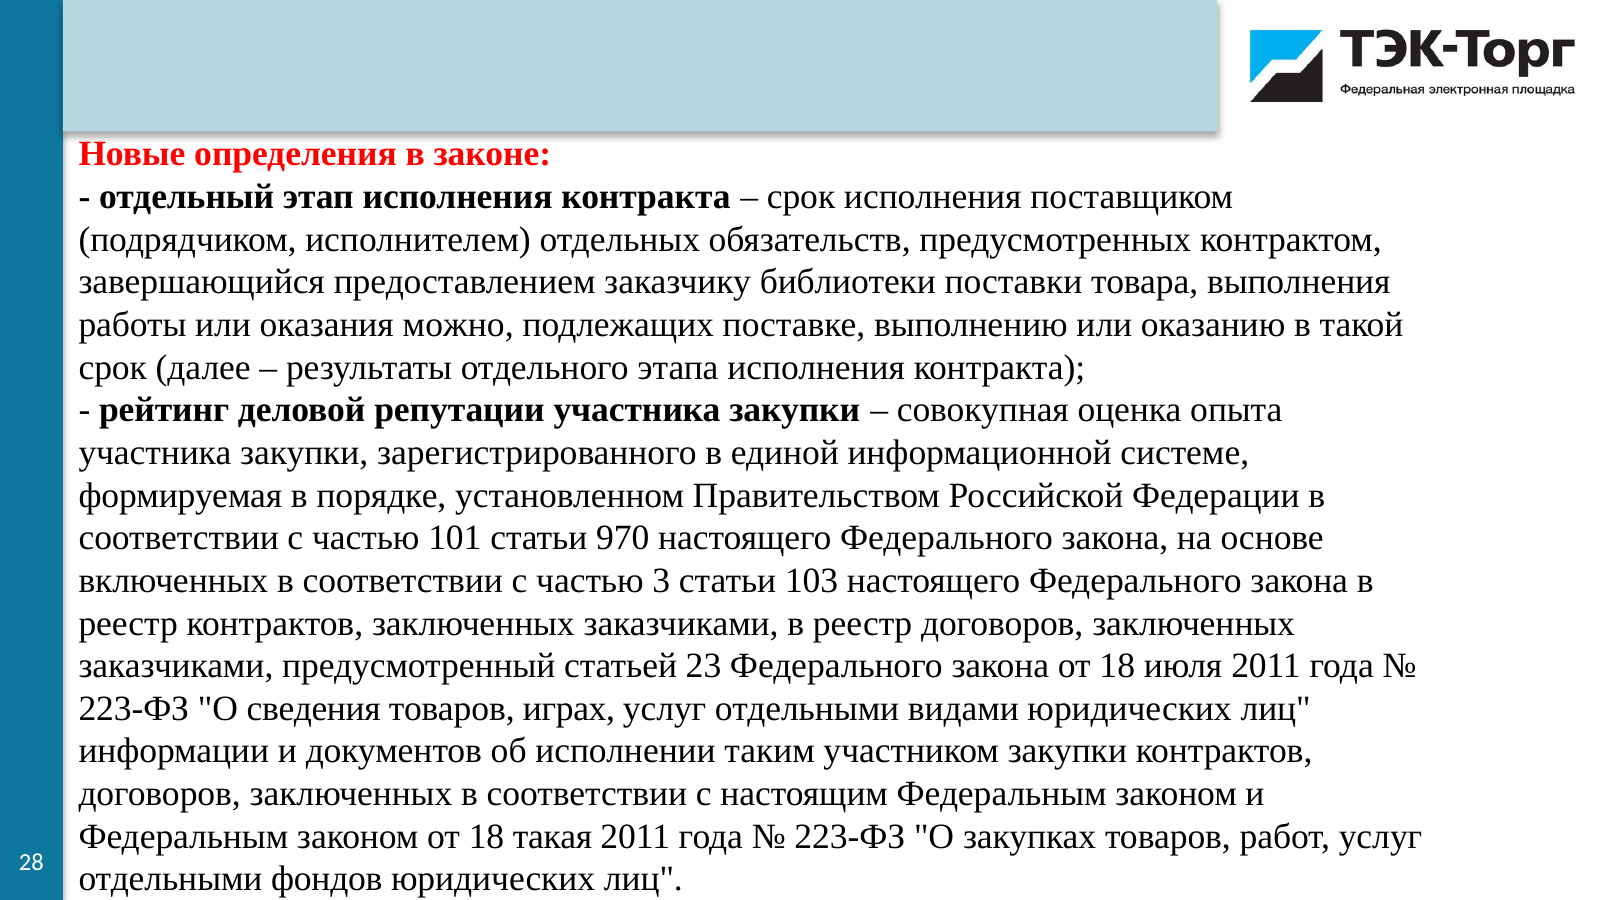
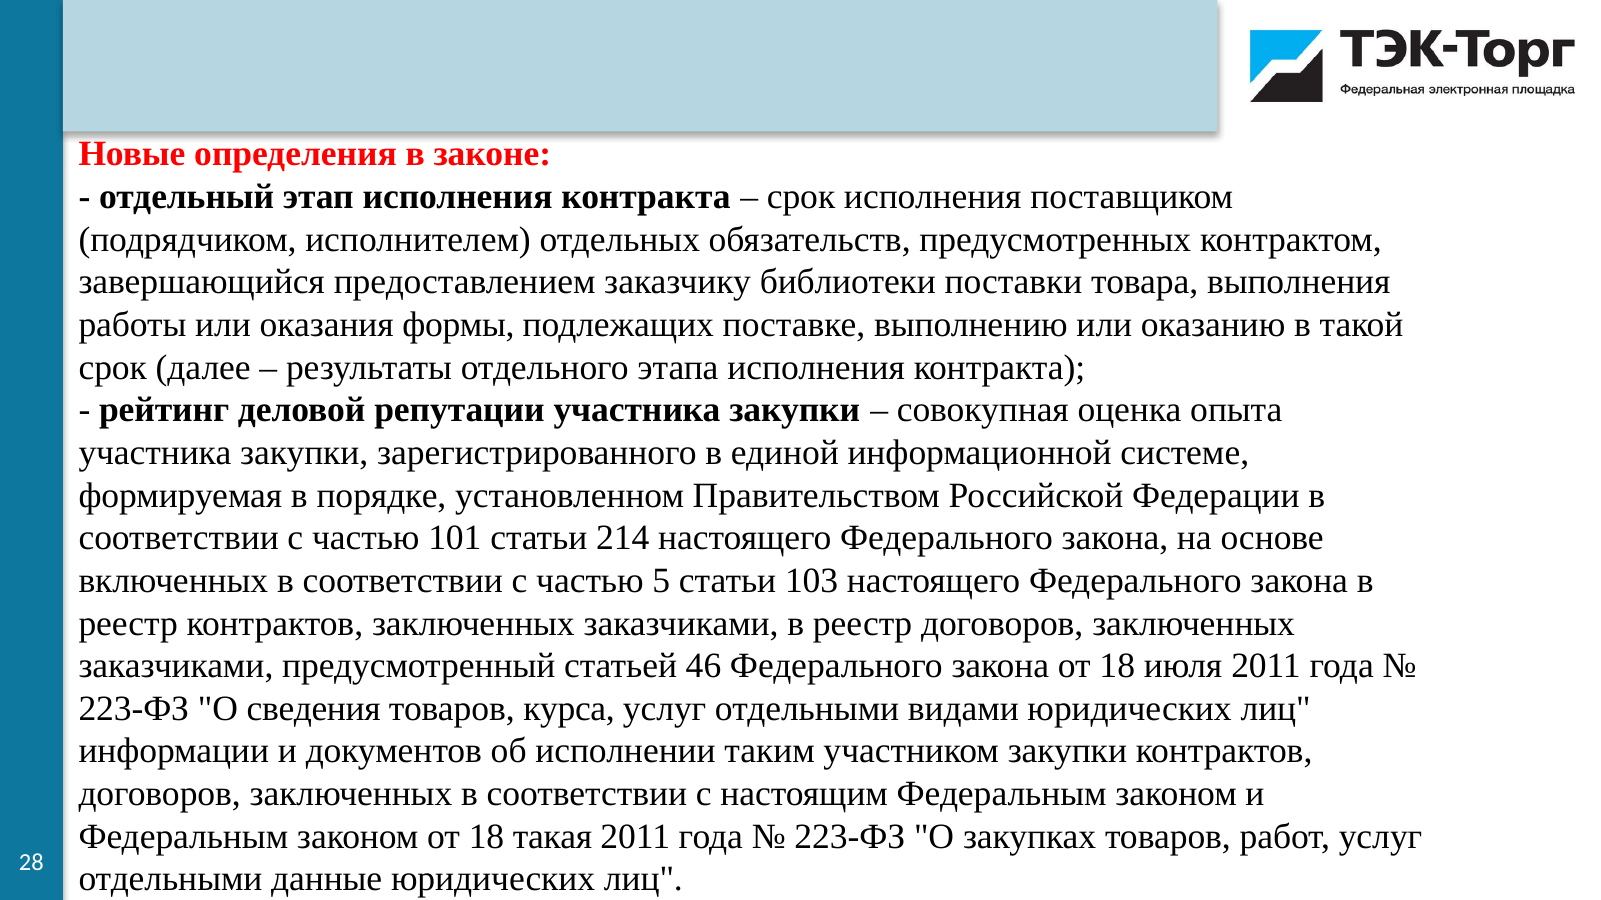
можно: можно -> формы
970: 970 -> 214
3: 3 -> 5
23: 23 -> 46
играх: играх -> курса
фондов: фондов -> данные
